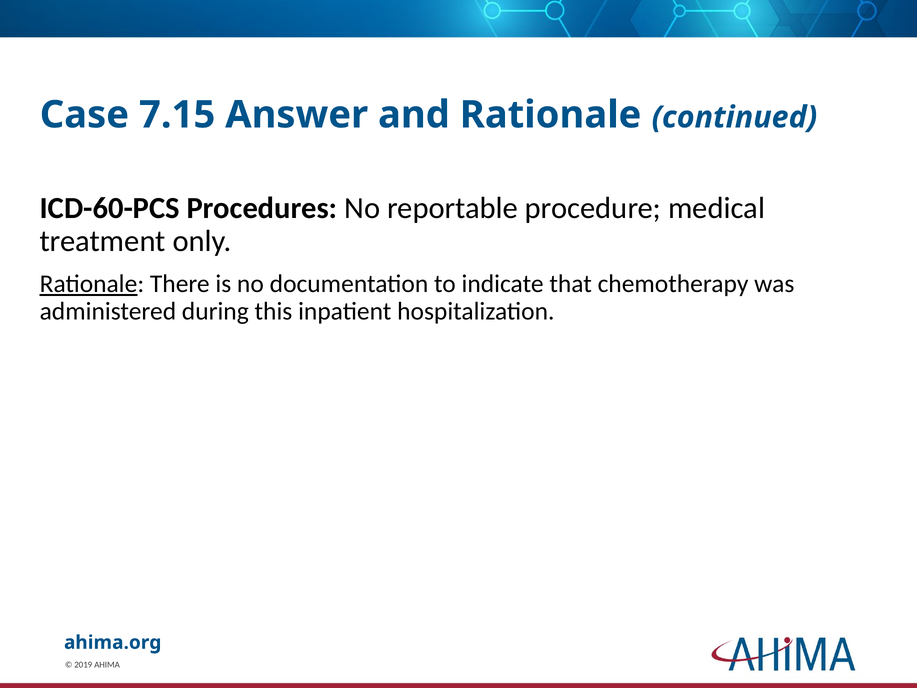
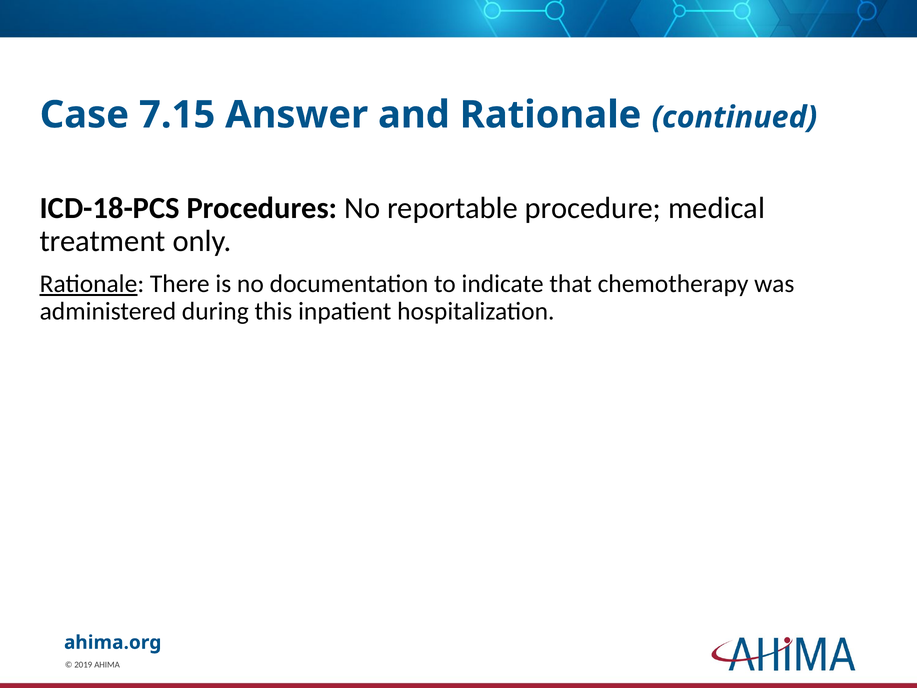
ICD-60-PCS: ICD-60-PCS -> ICD-18-PCS
